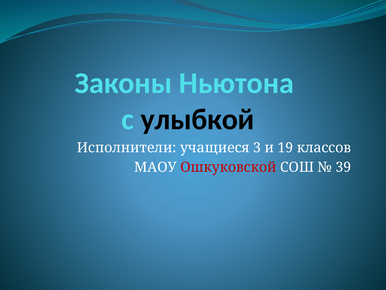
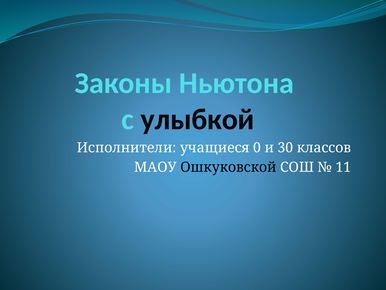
3: 3 -> 0
19: 19 -> 30
Ошкуковской colour: red -> black
39: 39 -> 11
